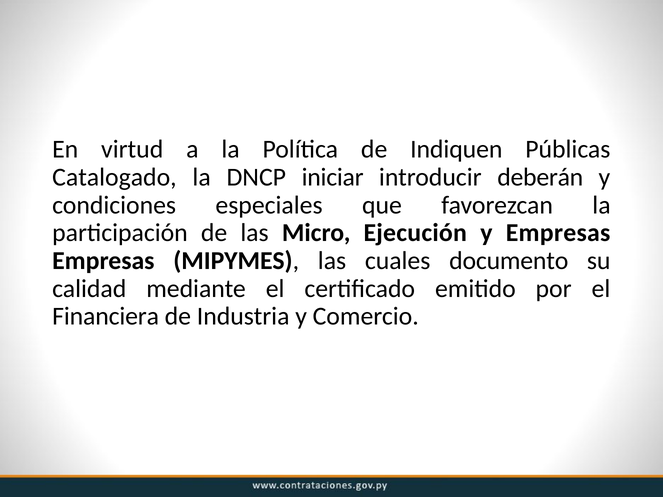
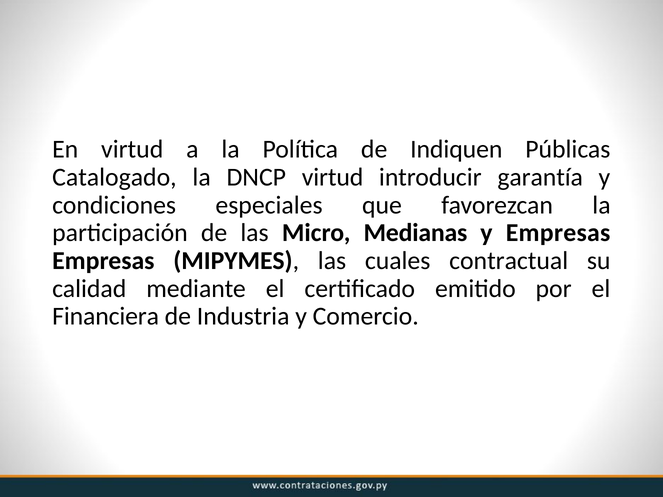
DNCP iniciar: iniciar -> virtud
deberán: deberán -> garantía
Ejecución: Ejecución -> Medianas
documento: documento -> contractual
